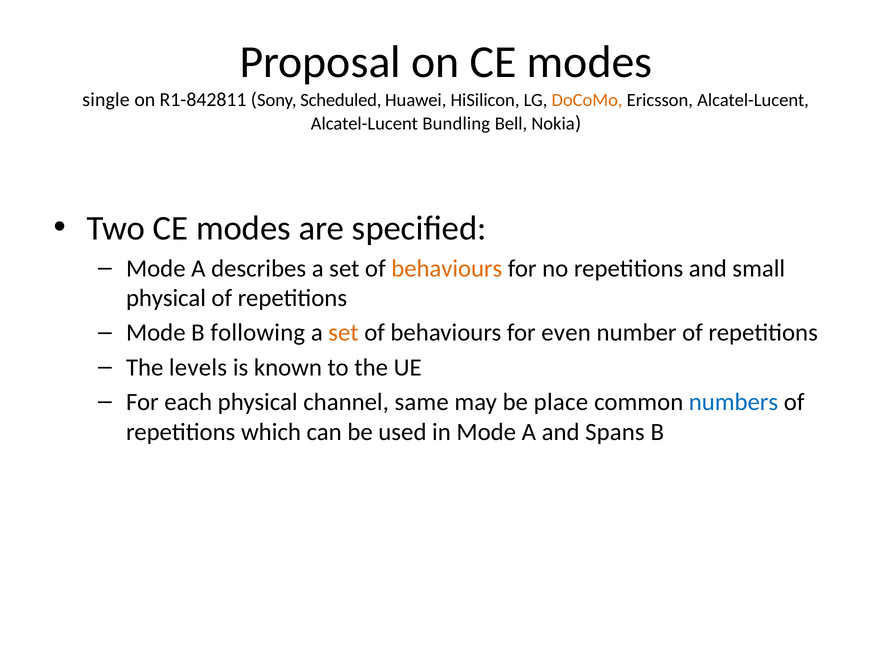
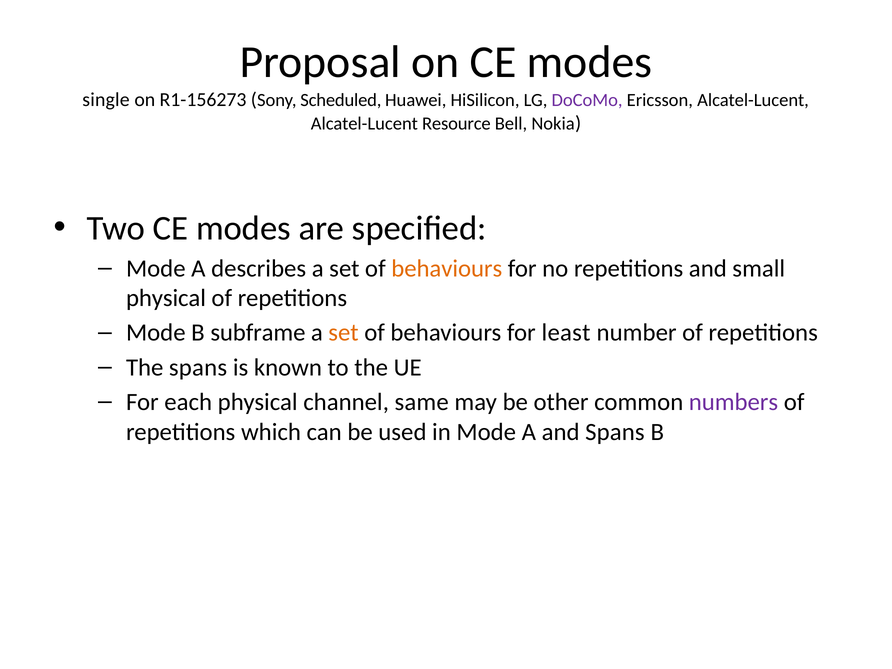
R1-842811: R1-842811 -> R1-156273
DoCoMo colour: orange -> purple
Bundling: Bundling -> Resource
following: following -> subframe
even: even -> least
The levels: levels -> spans
place: place -> other
numbers colour: blue -> purple
